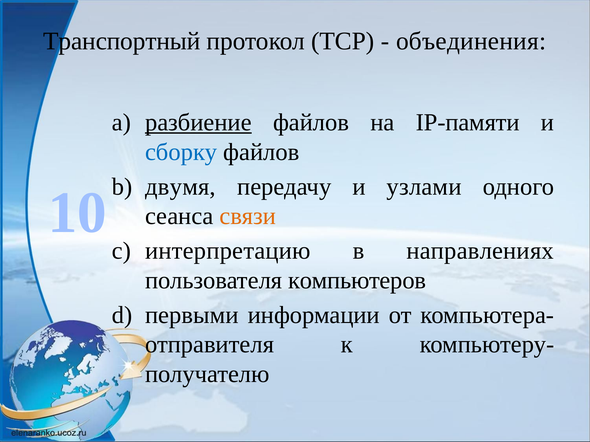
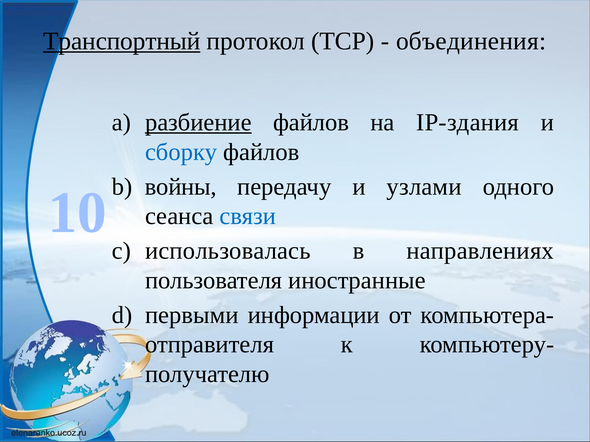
Транспортный underline: none -> present
IP-памяти: IP-памяти -> IP-здания
двумя: двумя -> войны
связи colour: orange -> blue
интерпретацию: интерпретацию -> использовалась
компьютеров: компьютеров -> иностранные
